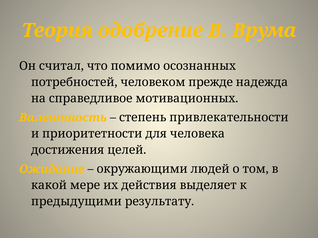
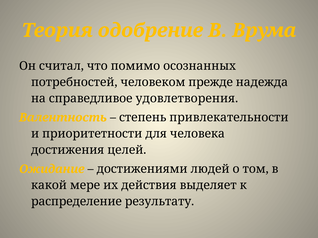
мотивационных: мотивационных -> удовлетворения
окружающими: окружающими -> достижениями
предыдущими: предыдущими -> распределение
